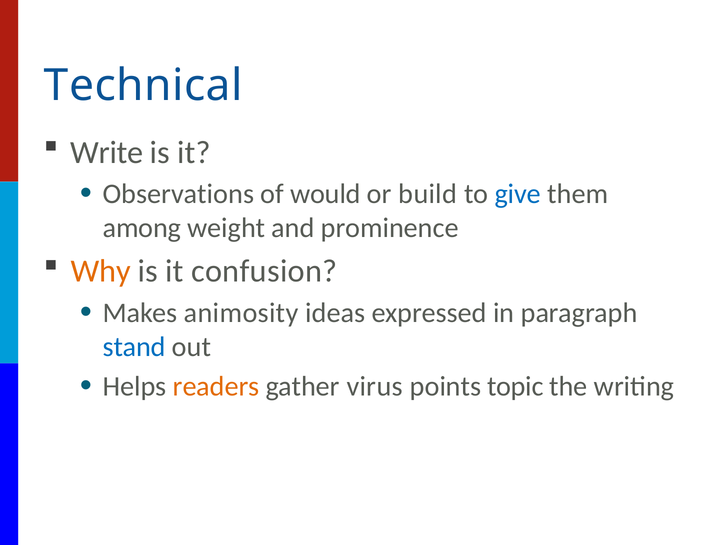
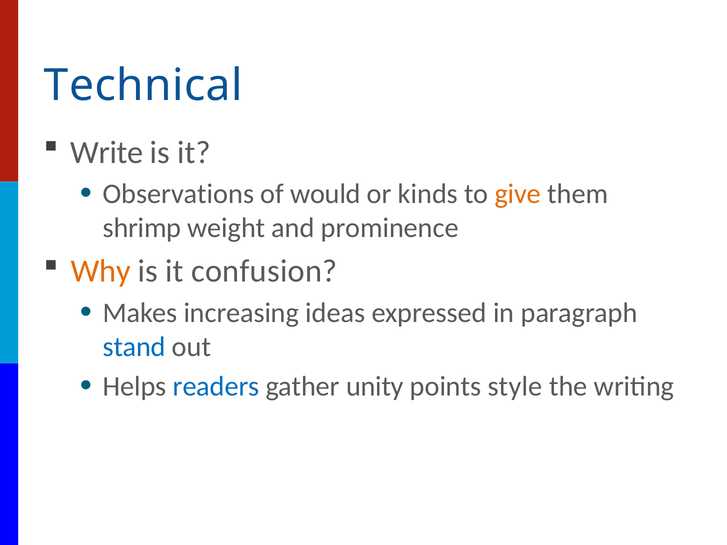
build: build -> kinds
give colour: blue -> orange
among: among -> shrimp
animosity: animosity -> increasing
readers colour: orange -> blue
virus: virus -> unity
topic: topic -> style
